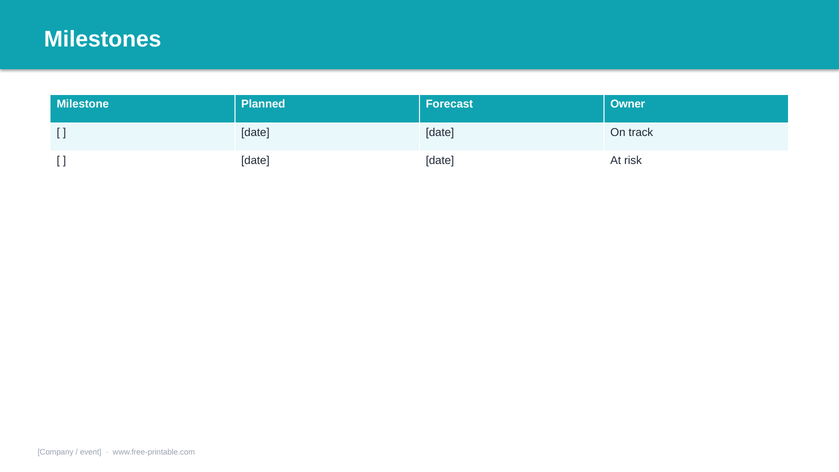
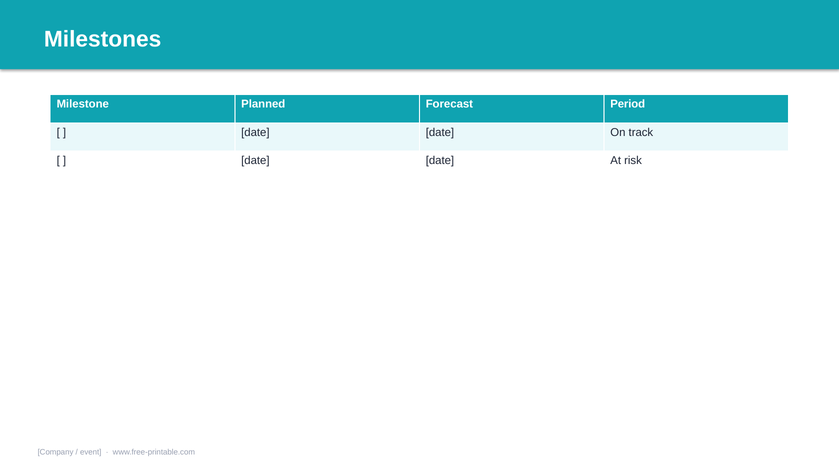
Owner: Owner -> Period
